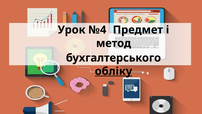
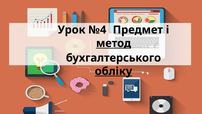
метод underline: none -> present
